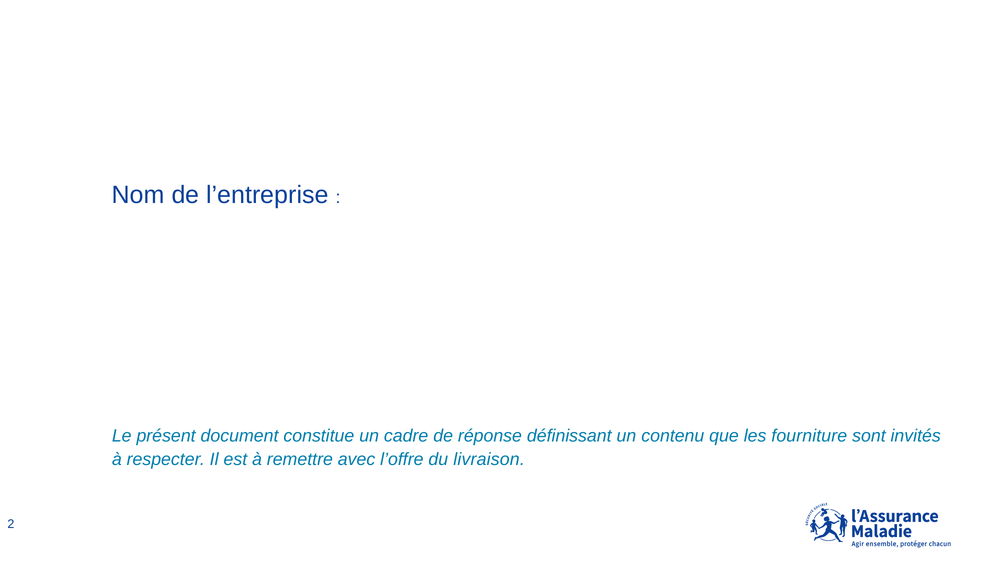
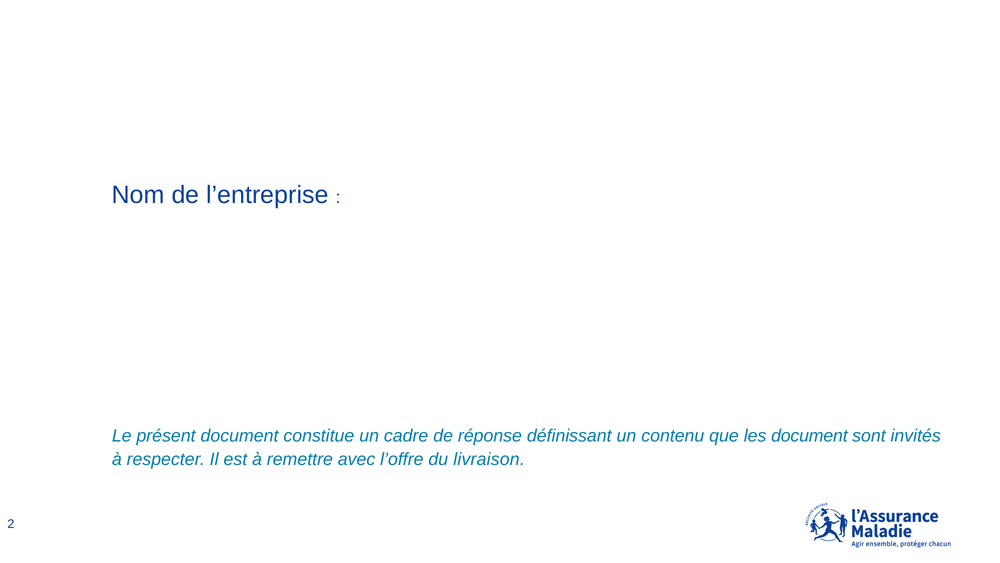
les fourniture: fourniture -> document
